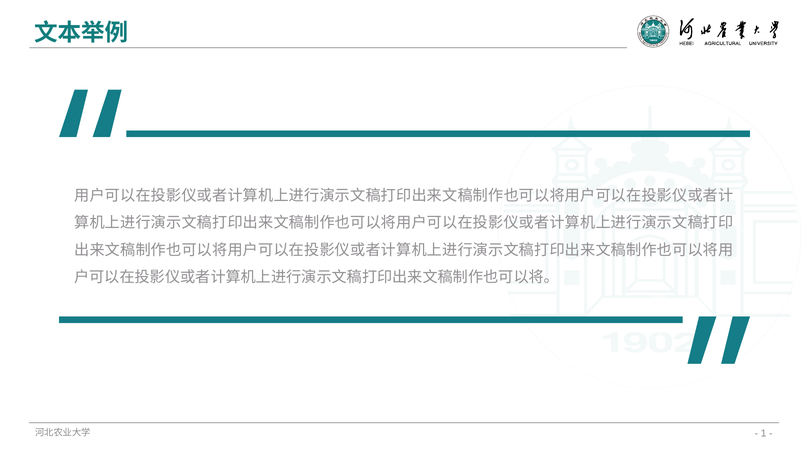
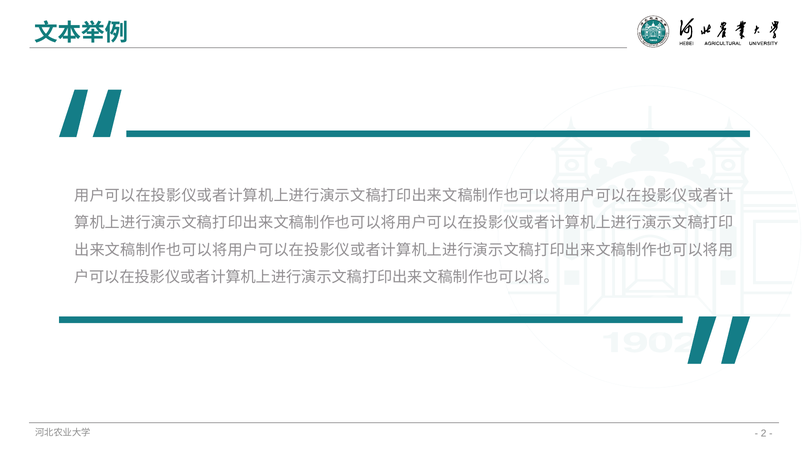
1: 1 -> 2
